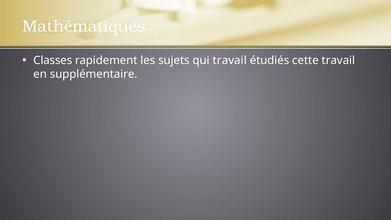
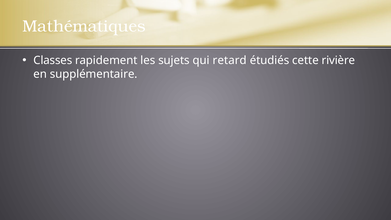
qui travail: travail -> retard
cette travail: travail -> rivière
